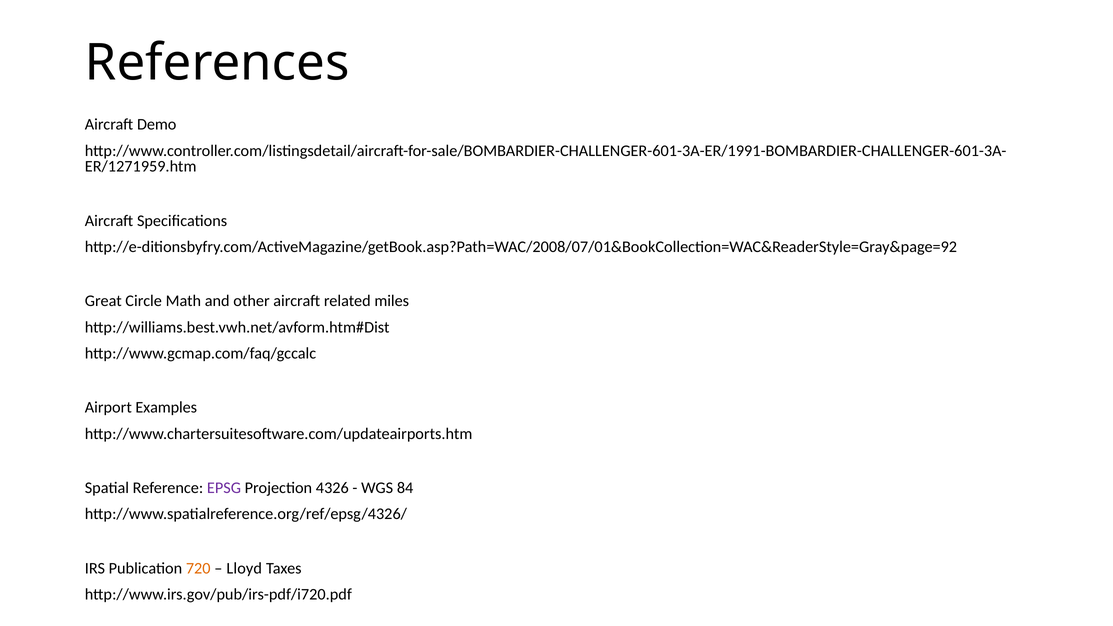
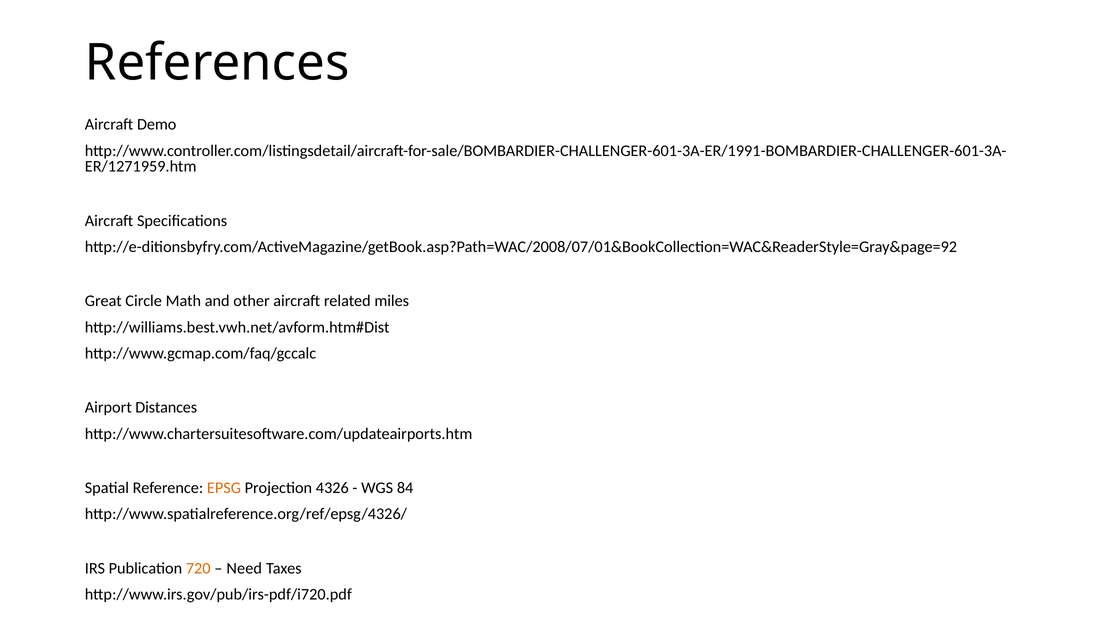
Examples: Examples -> Distances
EPSG colour: purple -> orange
Lloyd: Lloyd -> Need
